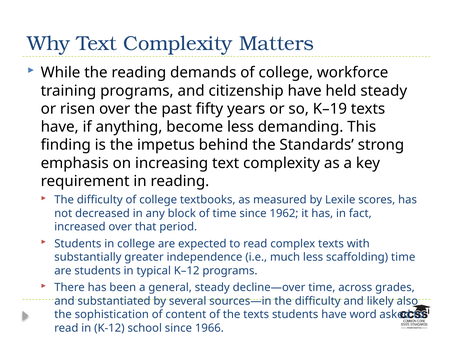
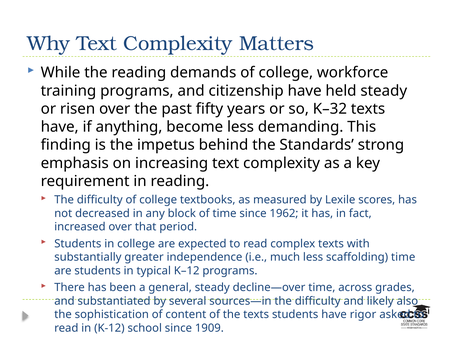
K–19: K–19 -> K–32
word: word -> rigor
1966: 1966 -> 1909
